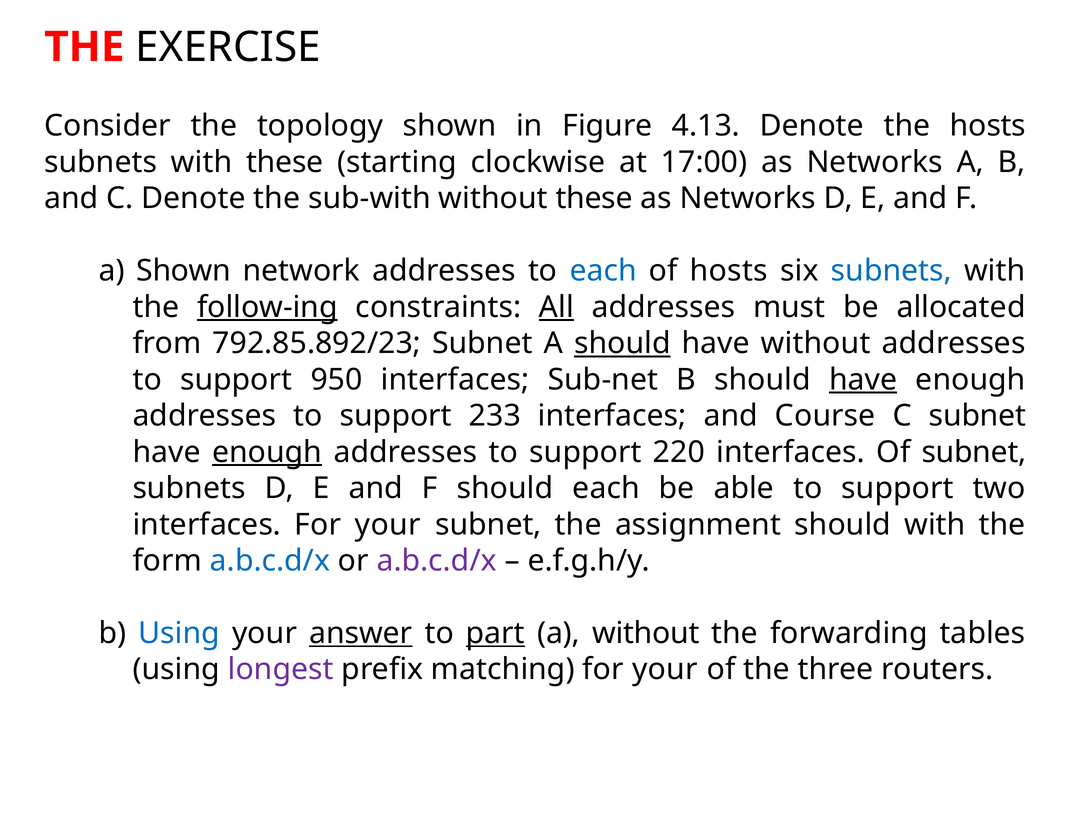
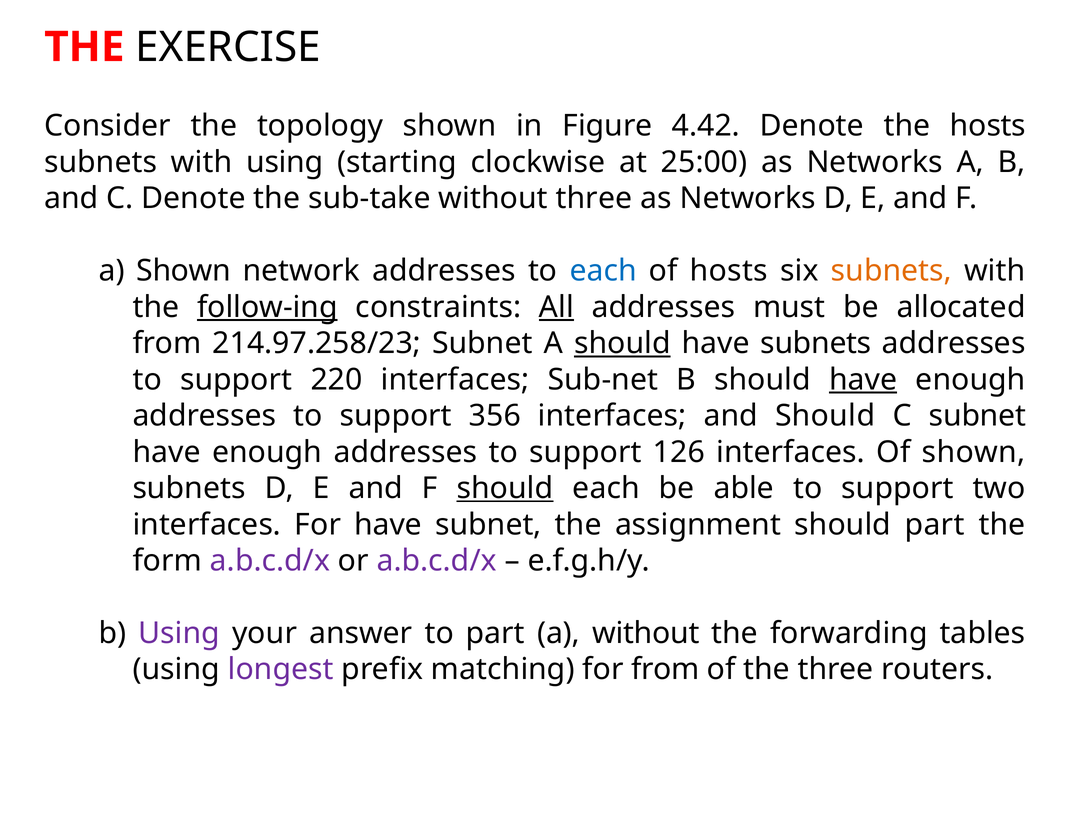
4.13: 4.13 -> 4.42
with these: these -> using
17:00: 17:00 -> 25:00
sub-with: sub-with -> sub-take
without these: these -> three
subnets at (891, 271) colour: blue -> orange
792.85.892/23: 792.85.892/23 -> 214.97.258/23
have without: without -> subnets
950: 950 -> 220
233: 233 -> 356
and Course: Course -> Should
enough at (267, 452) underline: present -> none
220: 220 -> 126
Of subnet: subnet -> shown
should at (505, 488) underline: none -> present
interfaces For your: your -> have
should with: with -> part
a.b.c.d/x at (270, 561) colour: blue -> purple
Using at (179, 633) colour: blue -> purple
answer underline: present -> none
part at (495, 633) underline: present -> none
matching for your: your -> from
